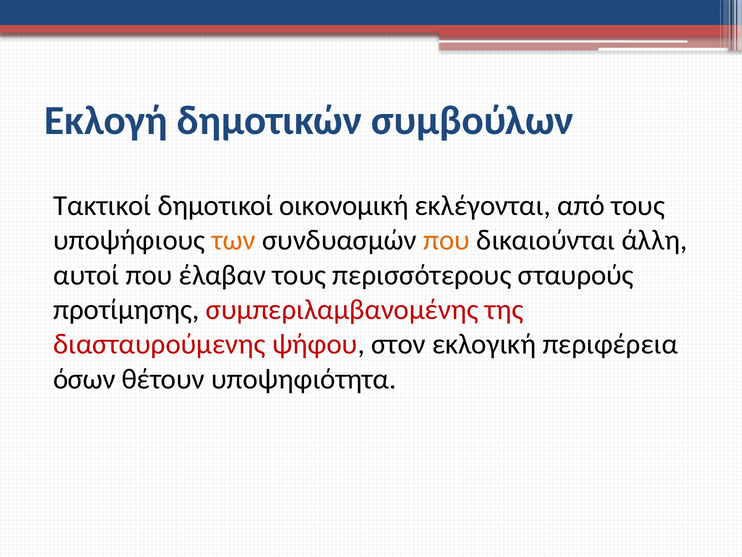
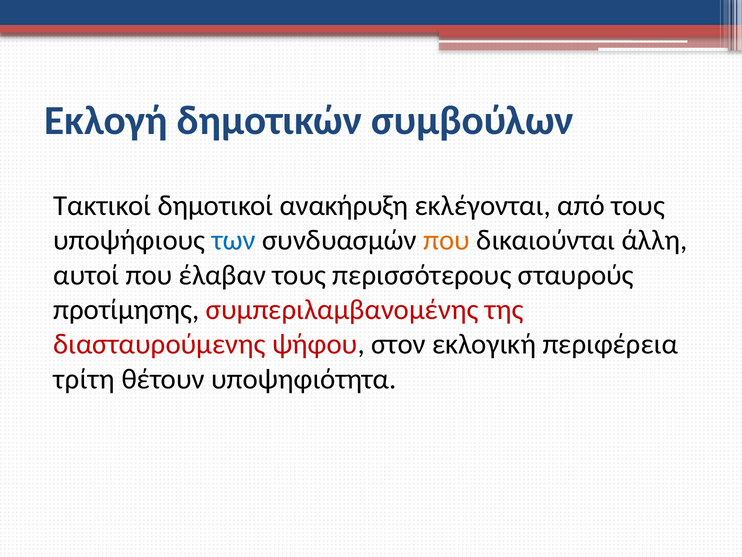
οικονομική: οικονομική -> ανακήρυξη
των colour: orange -> blue
όσων: όσων -> τρίτη
